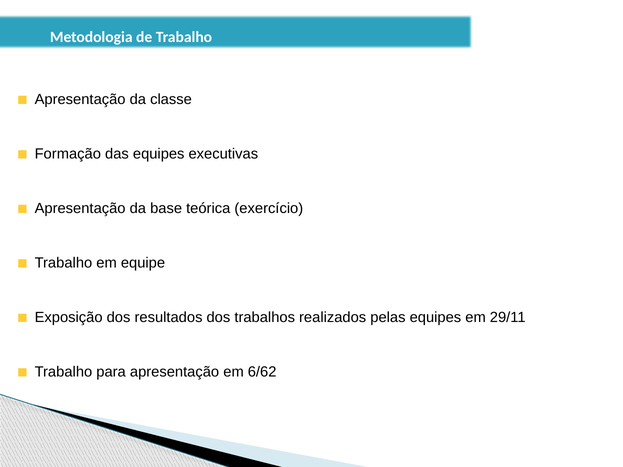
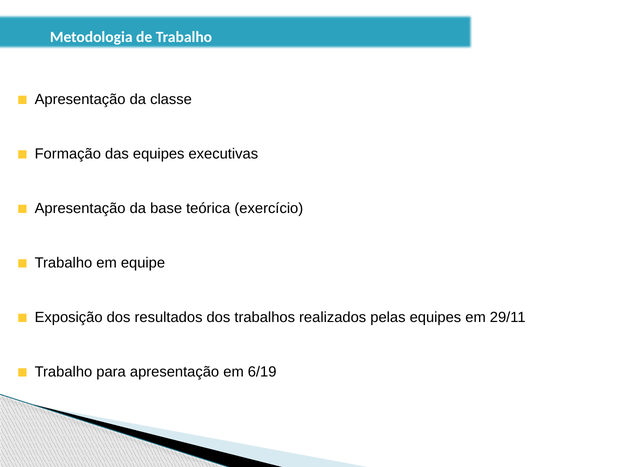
6/62: 6/62 -> 6/19
